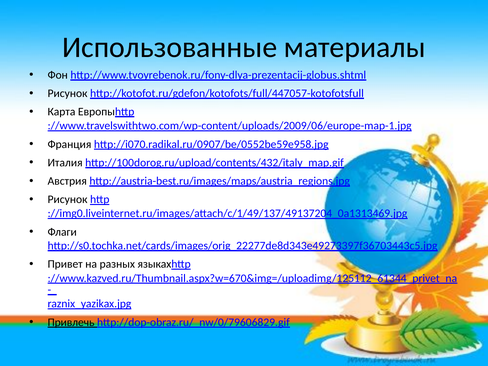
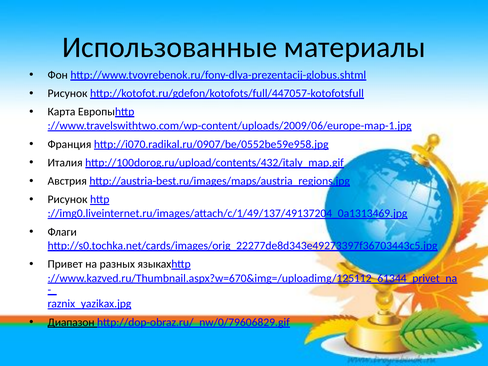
Привлечь: Привлечь -> Диапазон
